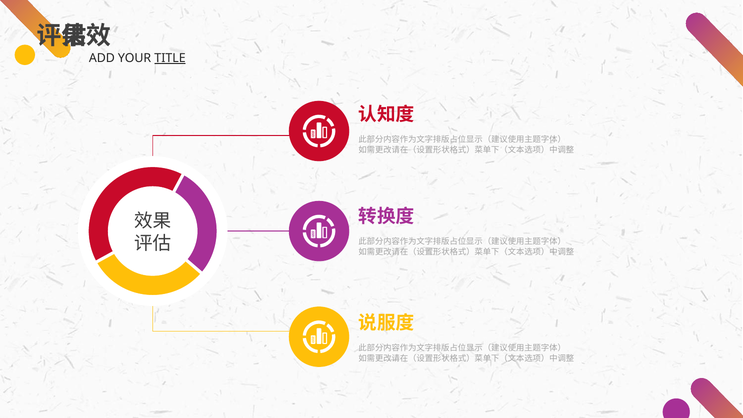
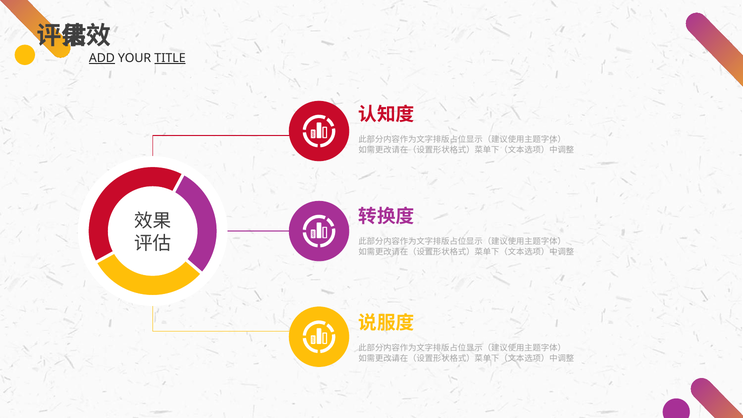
ADD underline: none -> present
